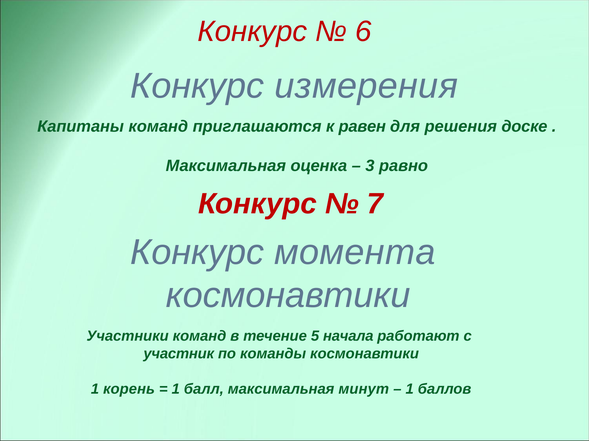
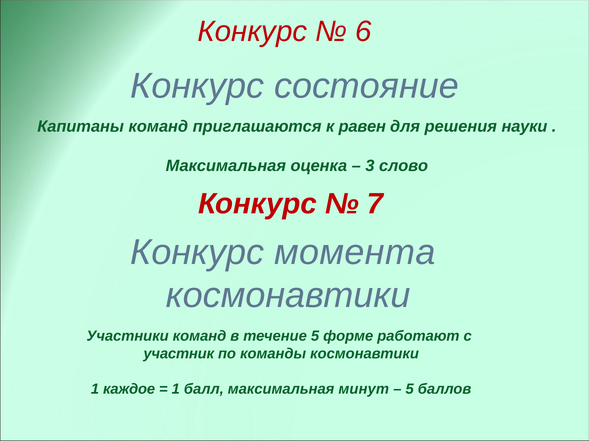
измерения: измерения -> состояние
доске: доске -> науки
равно: равно -> слово
начала: начала -> форме
корень: корень -> каждое
1 at (410, 390): 1 -> 5
